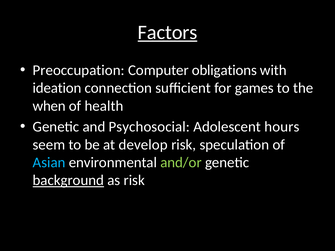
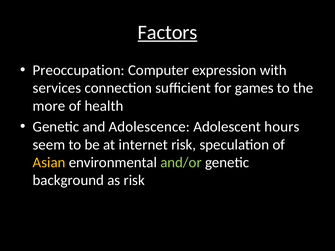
obligations: obligations -> expression
ideation: ideation -> services
when: when -> more
Psychosocial: Psychosocial -> Adolescence
develop: develop -> internet
Asian colour: light blue -> yellow
background underline: present -> none
